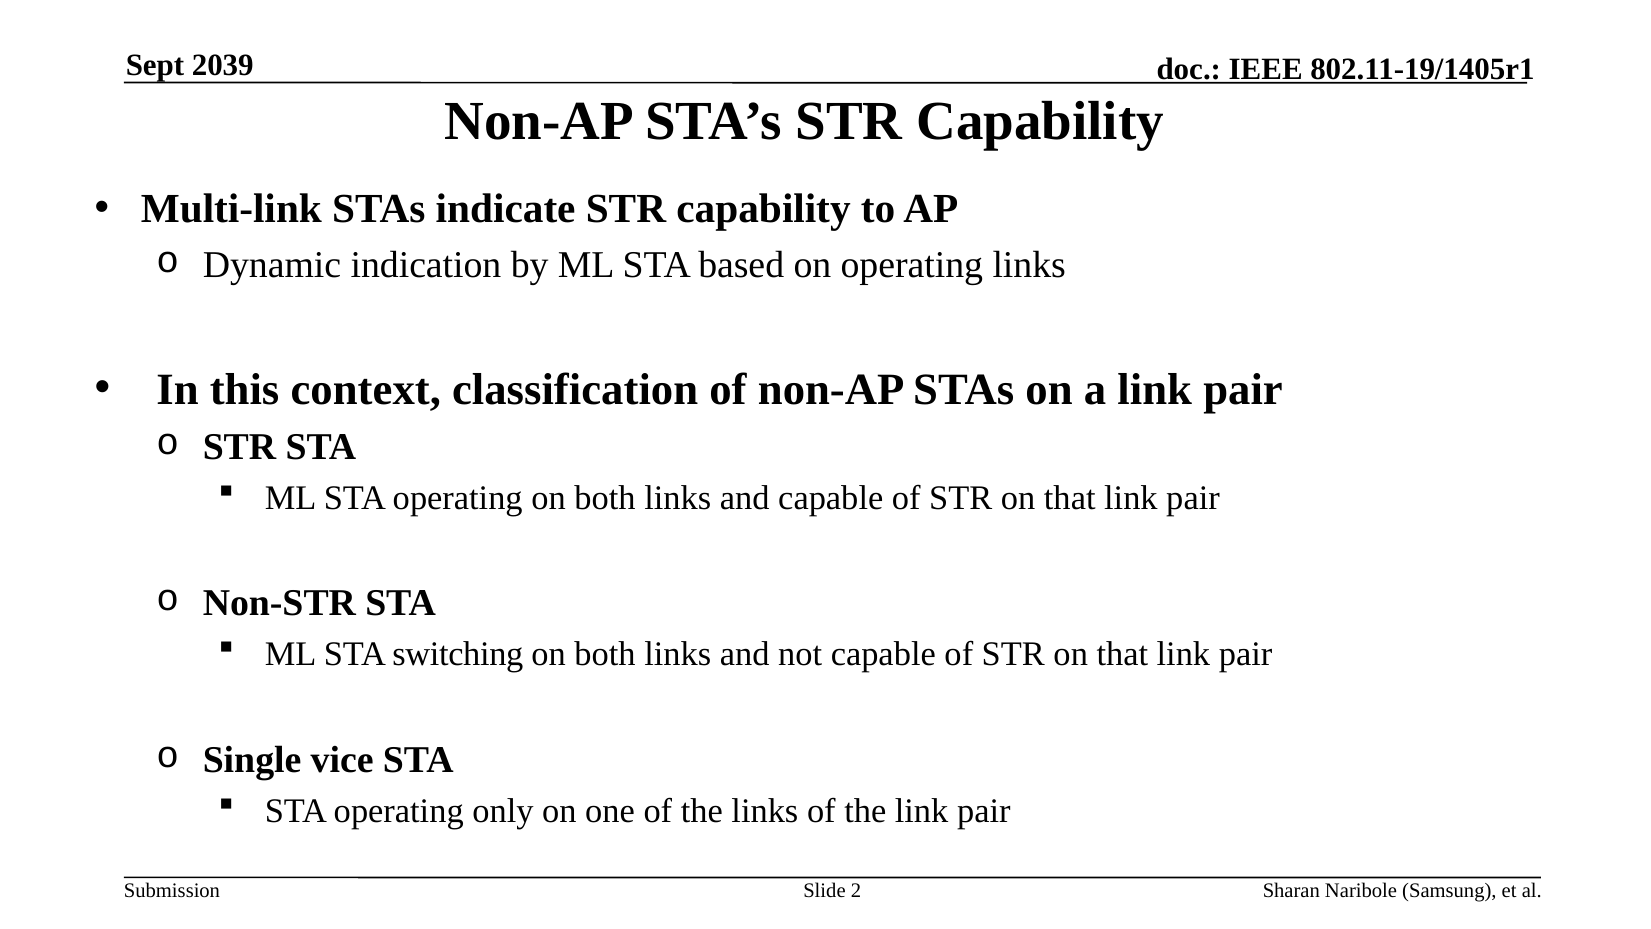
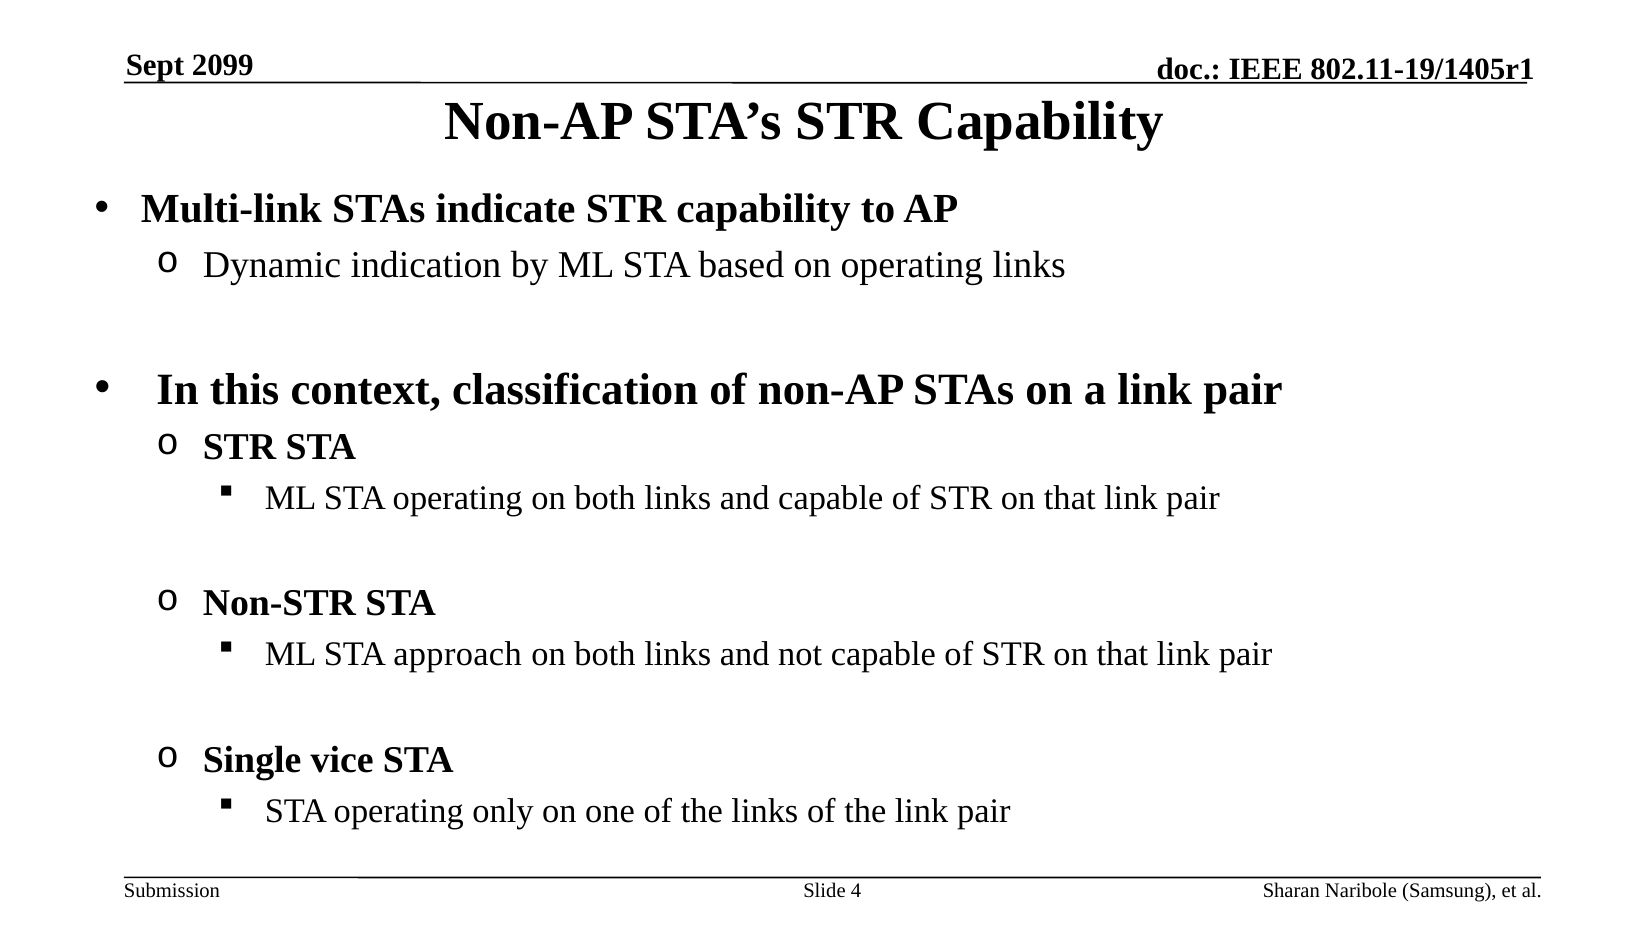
2039: 2039 -> 2099
switching: switching -> approach
2: 2 -> 4
